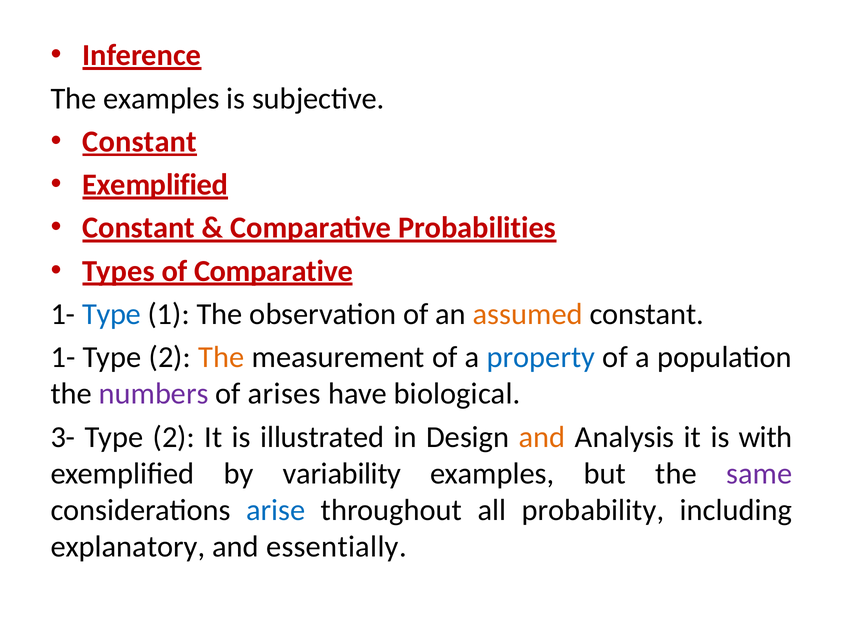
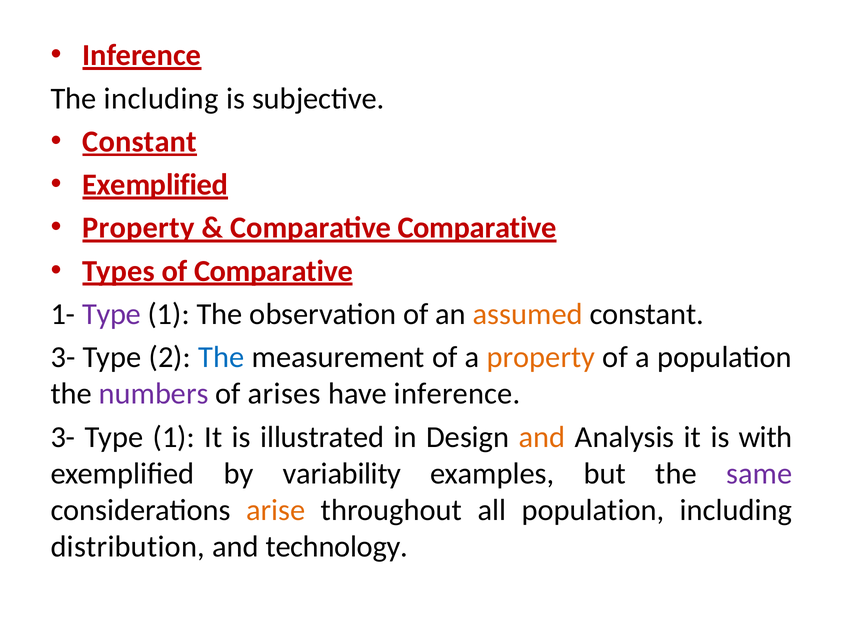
The examples: examples -> including
Constant at (139, 228): Constant -> Property
Comparative Probabilities: Probabilities -> Comparative
Type at (112, 314) colour: blue -> purple
1- at (63, 357): 1- -> 3-
The at (221, 357) colour: orange -> blue
property at (541, 357) colour: blue -> orange
have biological: biological -> inference
3- Type 2: 2 -> 1
arise colour: blue -> orange
all probability: probability -> population
explanatory: explanatory -> distribution
essentially: essentially -> technology
